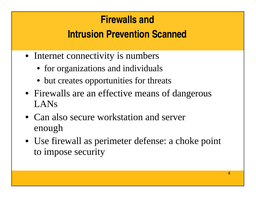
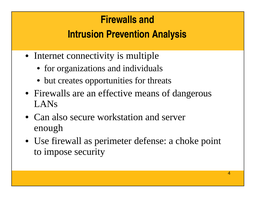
Scanned: Scanned -> Analysis
numbers: numbers -> multiple
